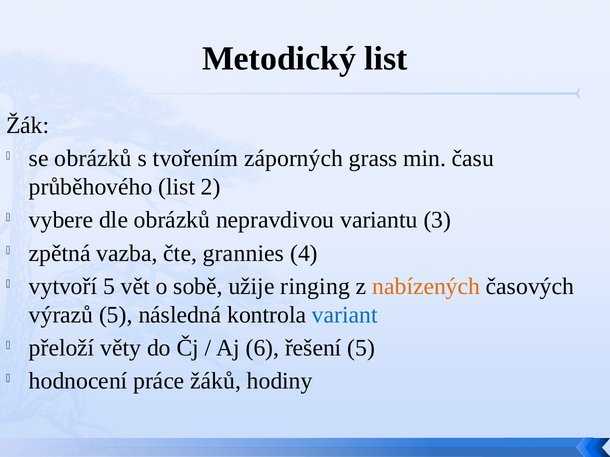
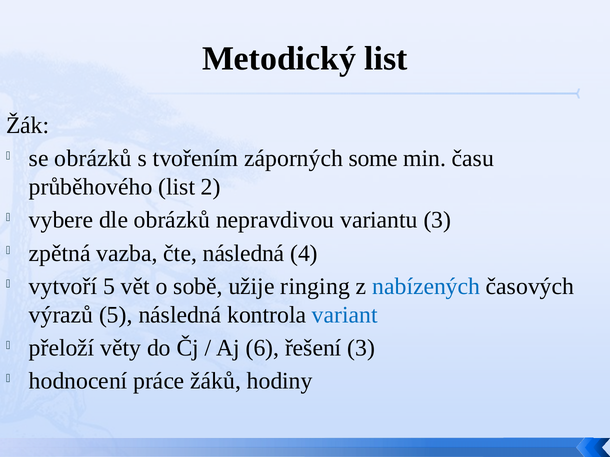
grass: grass -> some
čte grannies: grannies -> následná
nabízených colour: orange -> blue
řešení 5: 5 -> 3
